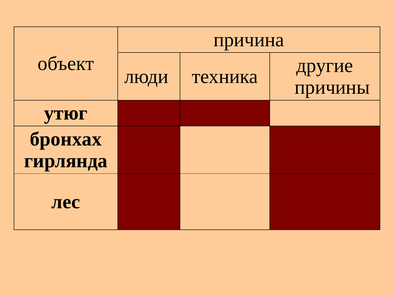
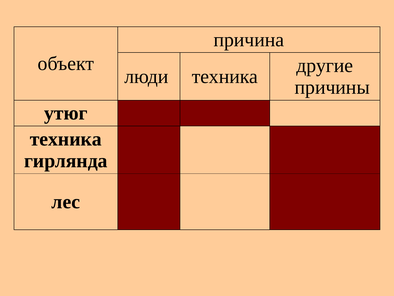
бронхах at (66, 139): бронхах -> техника
